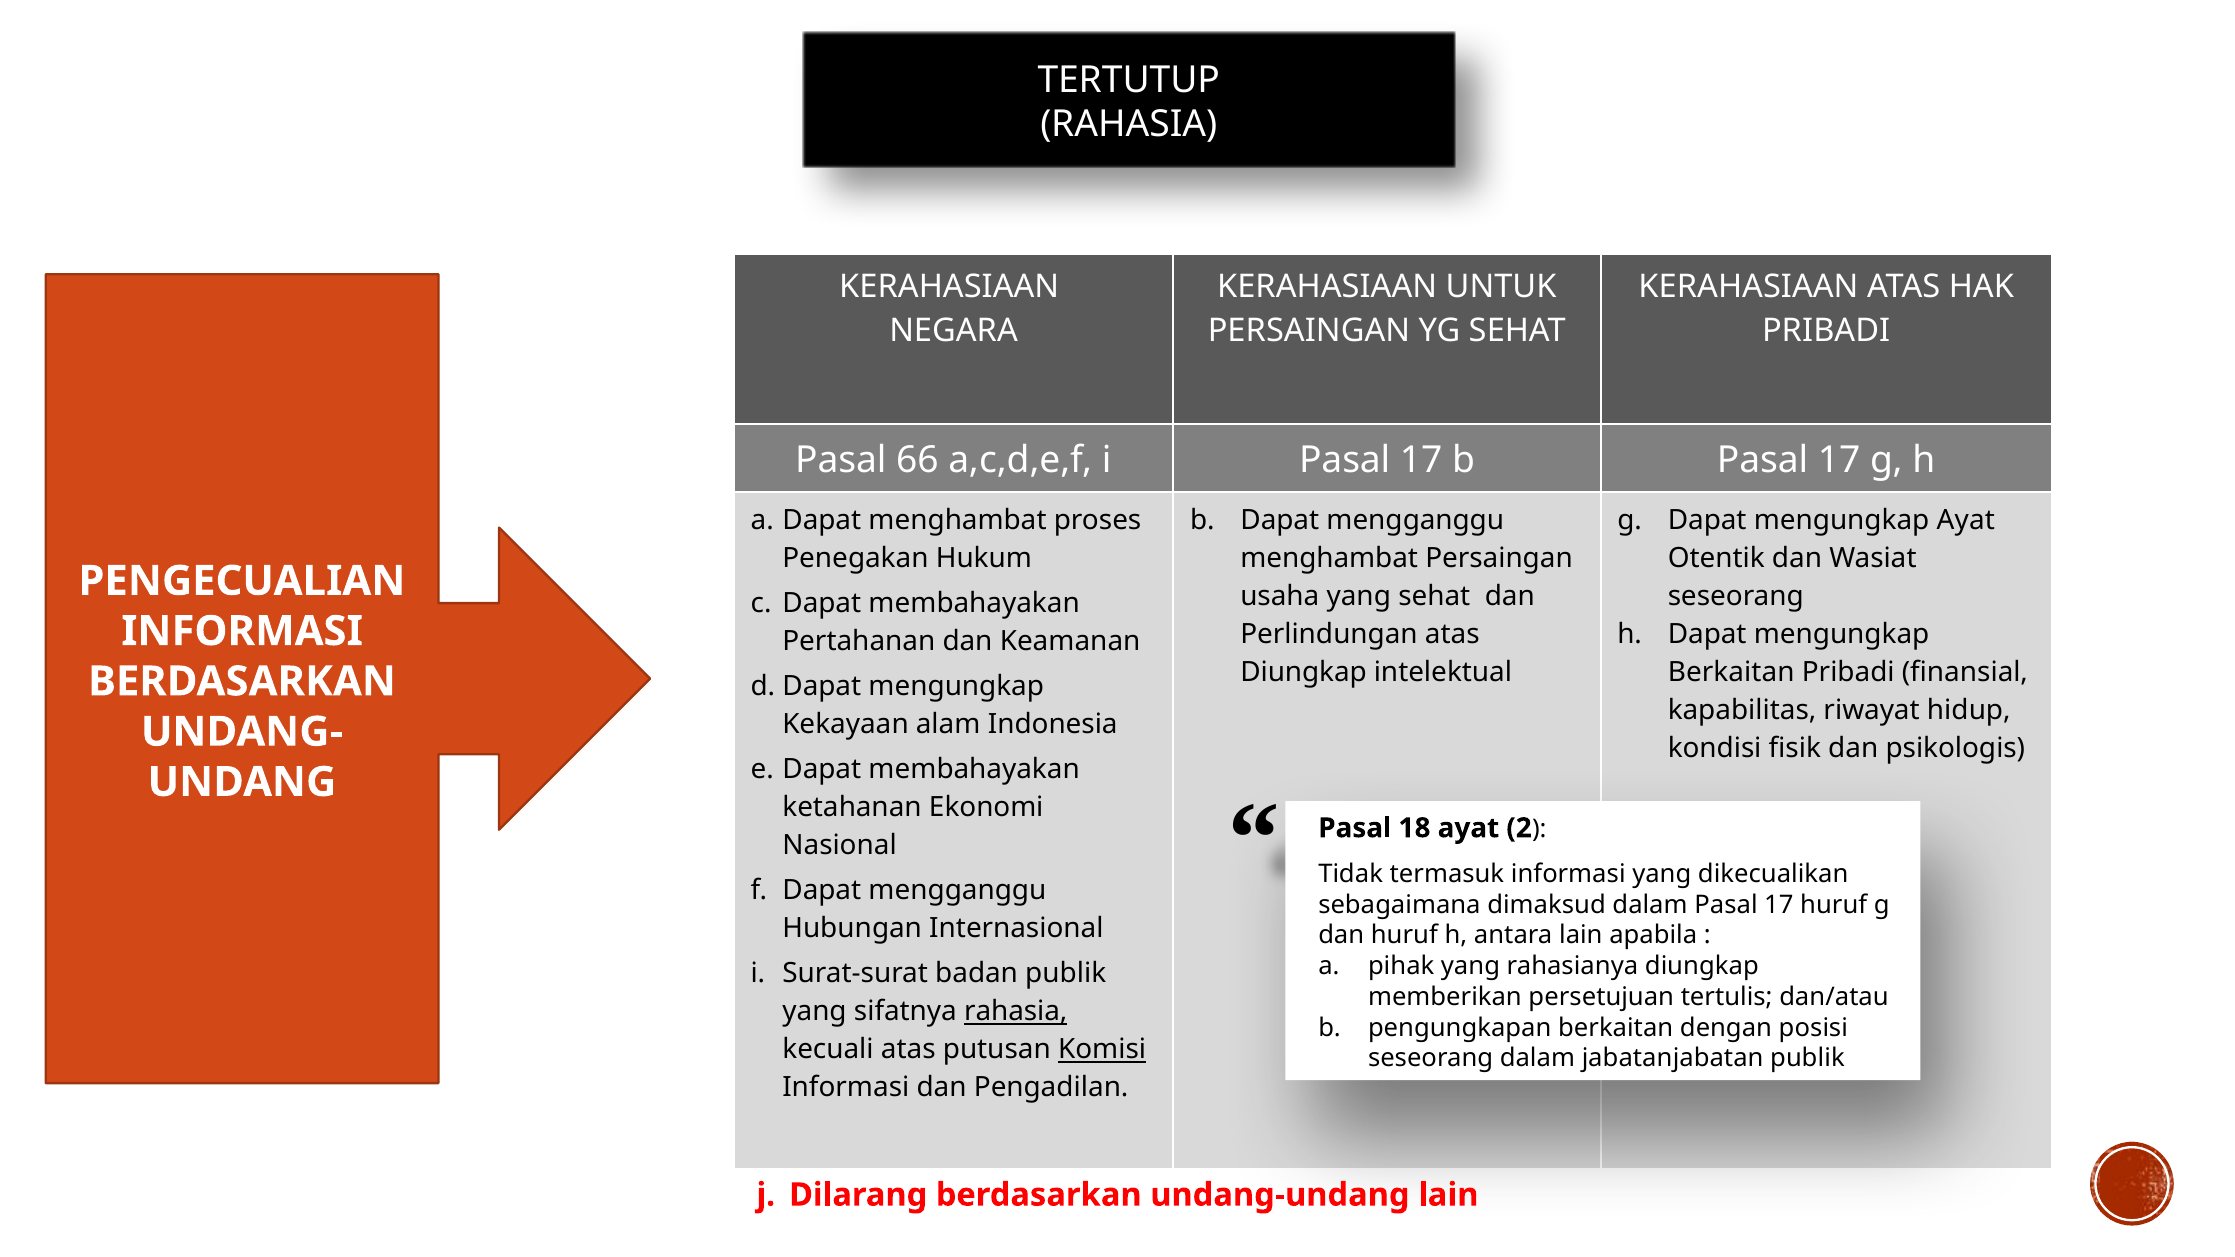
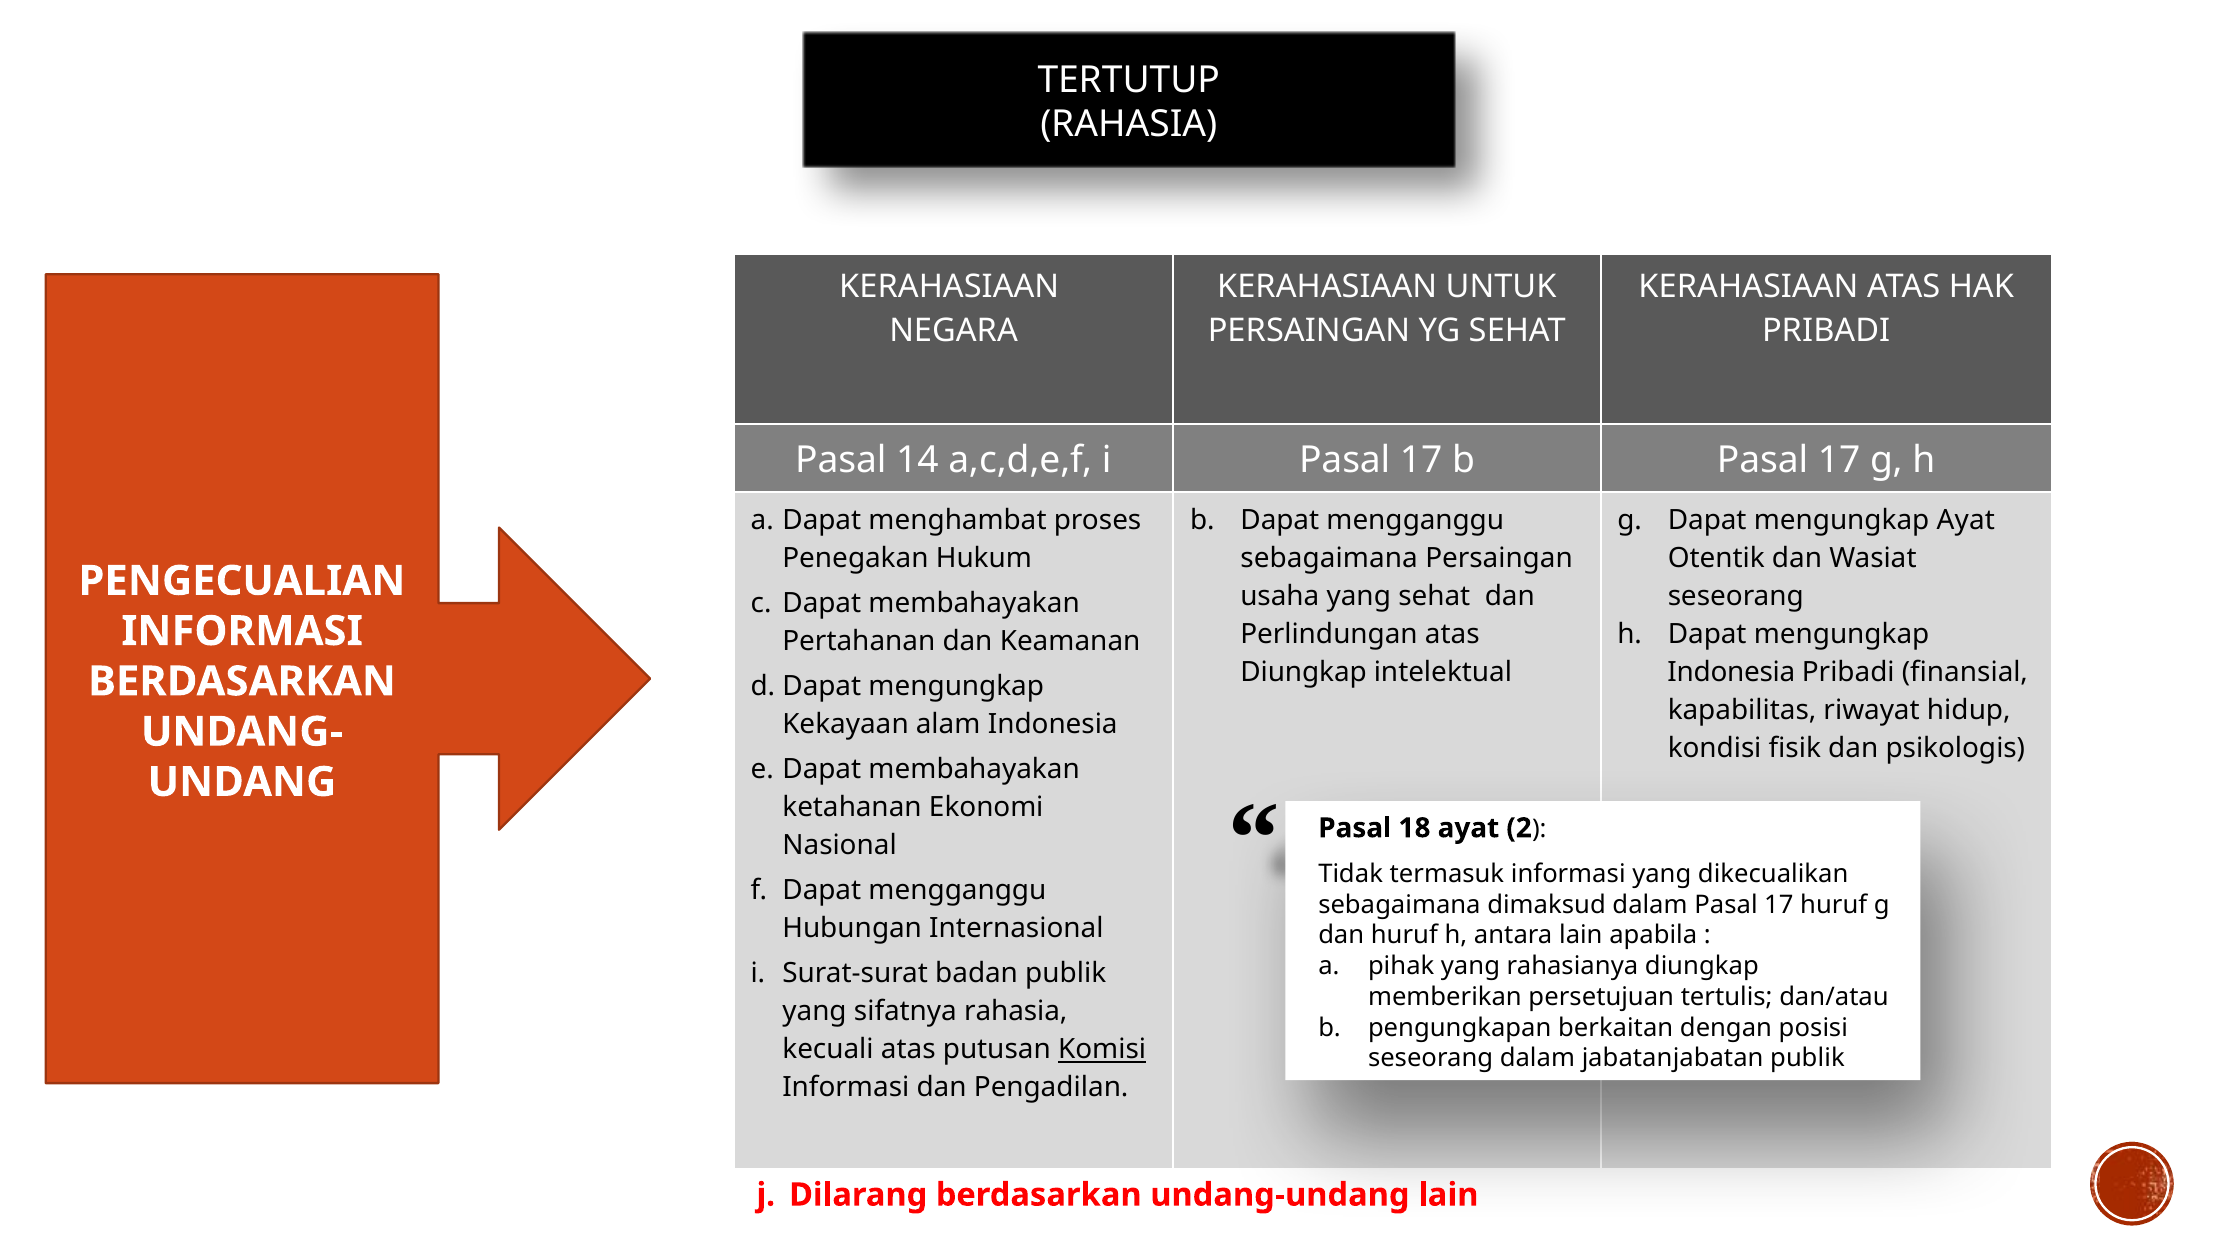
66: 66 -> 14
menghambat at (1329, 559): menghambat -> sebagaimana
Berkaitan at (1731, 673): Berkaitan -> Indonesia
rahasia at (1016, 1012) underline: present -> none
